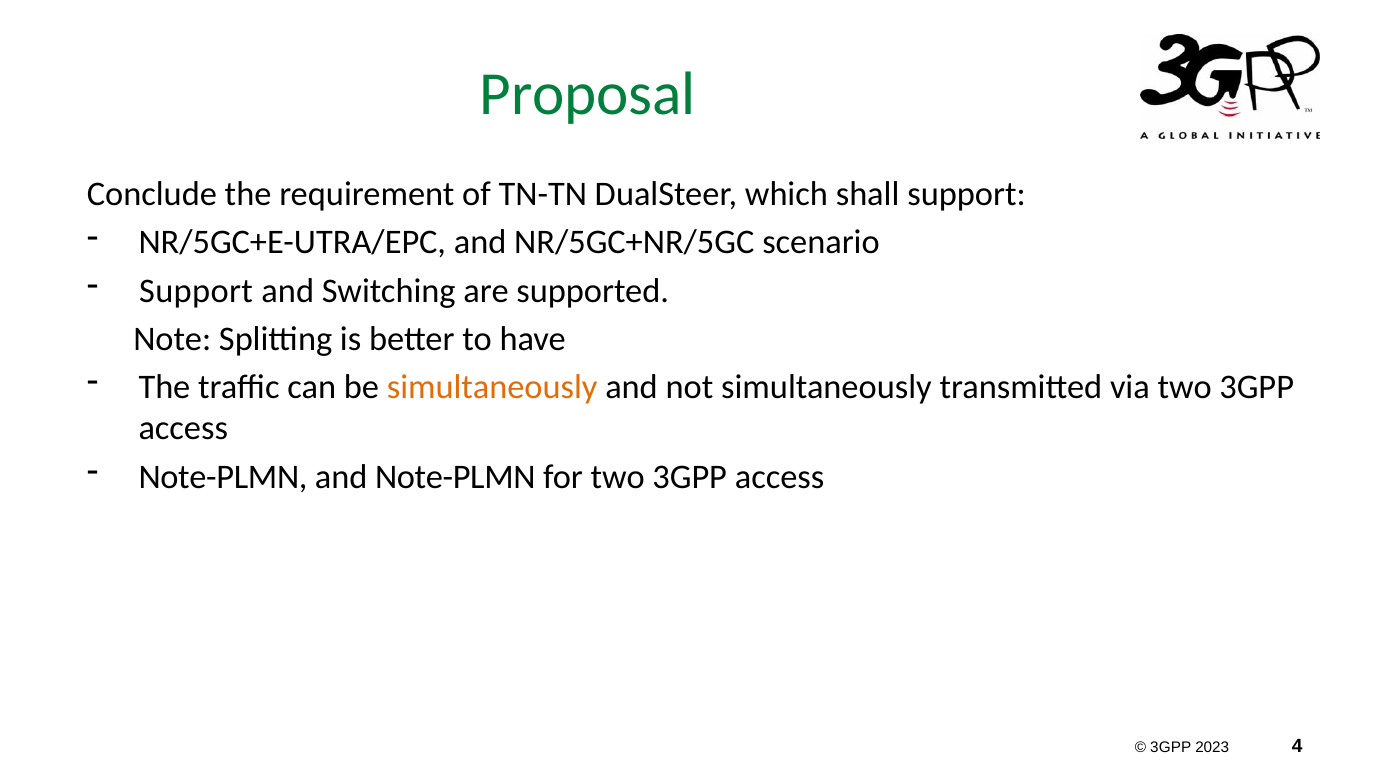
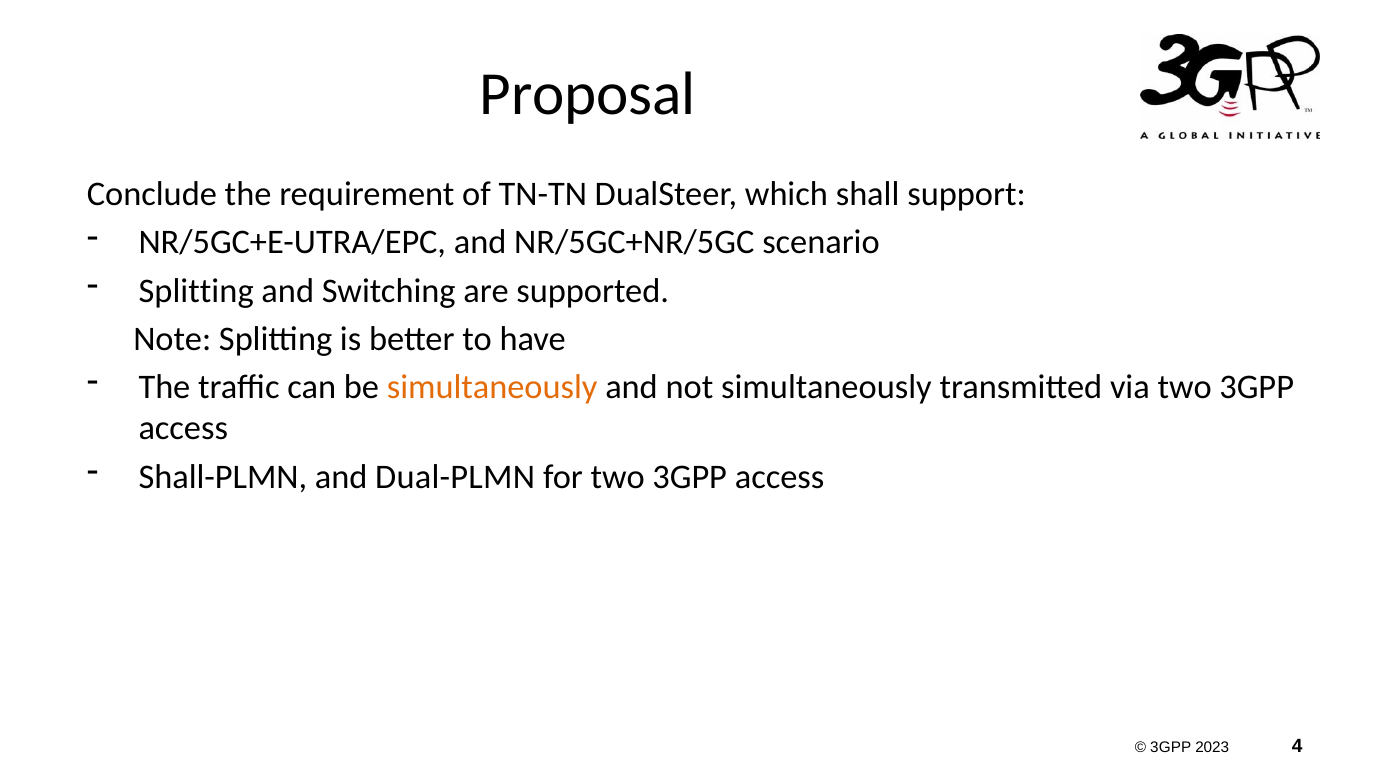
Proposal colour: green -> black
Support at (196, 291): Support -> Splitting
Note-PLMN at (223, 476): Note-PLMN -> Shall-PLMN
and Note-PLMN: Note-PLMN -> Dual-PLMN
